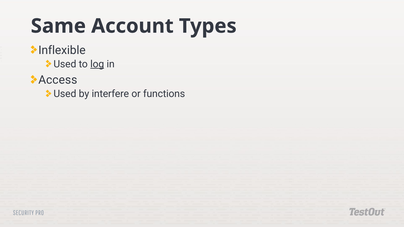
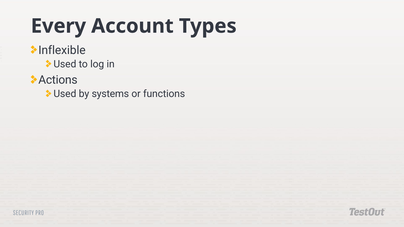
Same: Same -> Every
log underline: present -> none
Access: Access -> Actions
interfere: interfere -> systems
